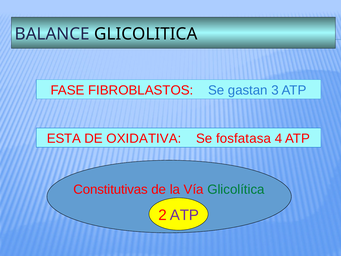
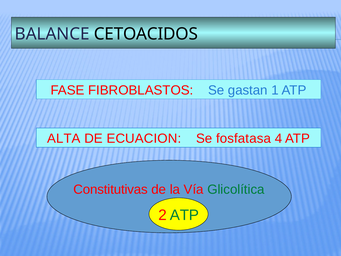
GLICOLITICA: GLICOLITICA -> CETOACIDOS
3: 3 -> 1
ESTA: ESTA -> ALTA
OXIDATIVA: OXIDATIVA -> ECUACION
ATP at (184, 215) colour: purple -> green
